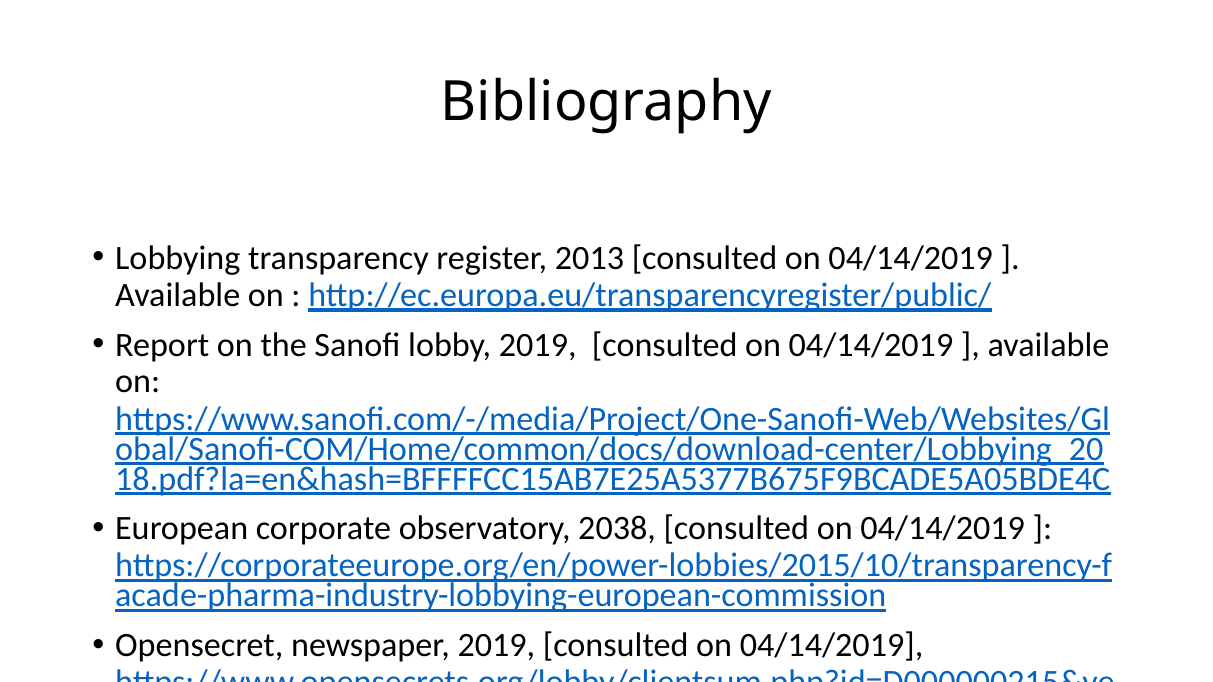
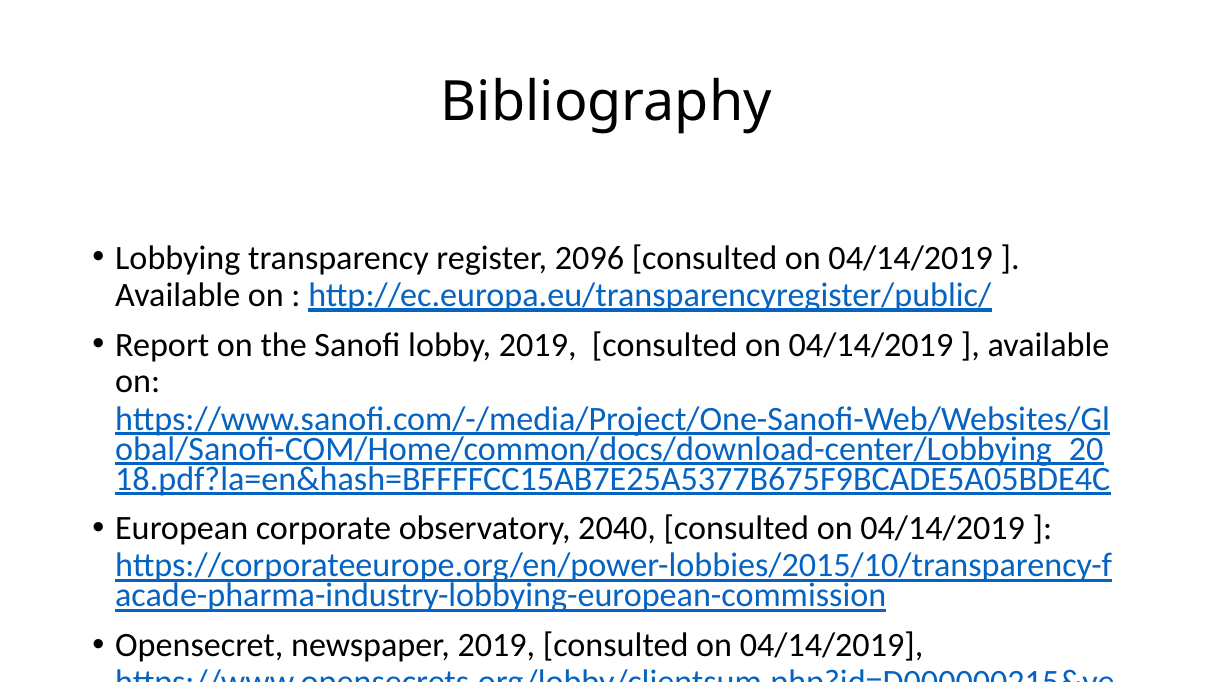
2013: 2013 -> 2096
2038: 2038 -> 2040
